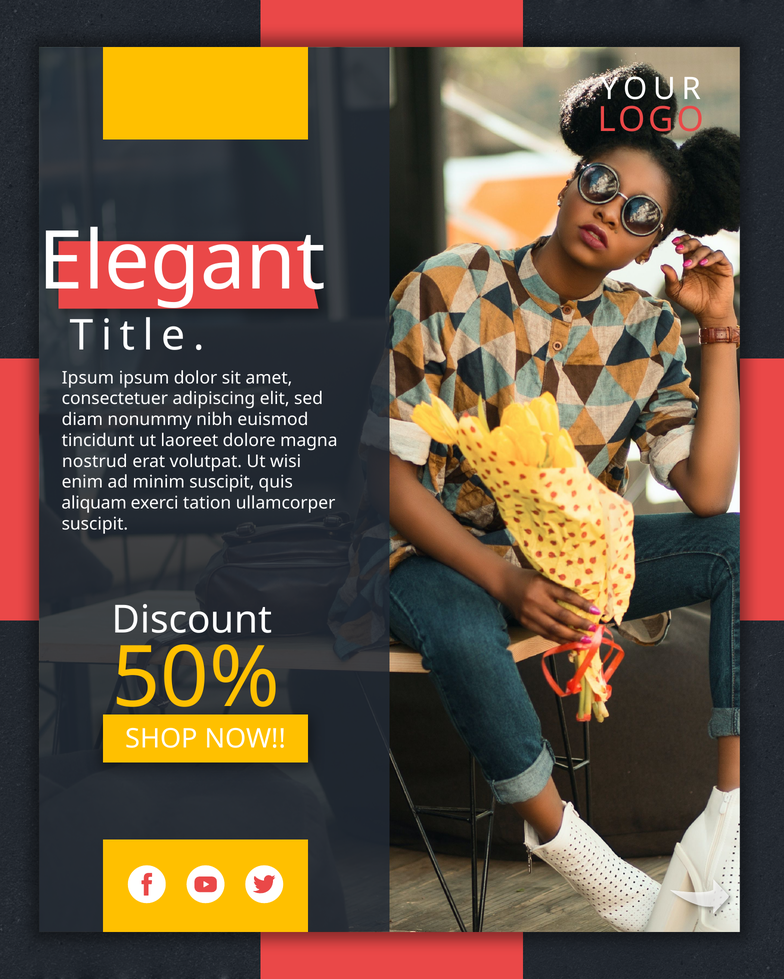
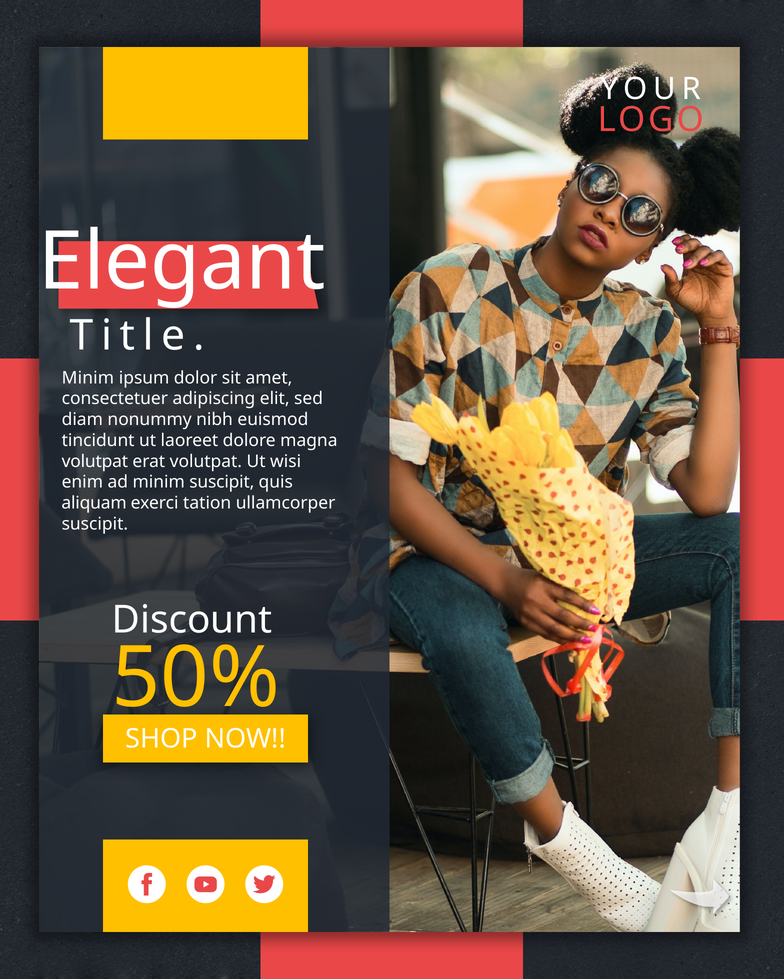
Ipsum at (88, 378): Ipsum -> Minim
nostrud at (95, 462): nostrud -> volutpat
